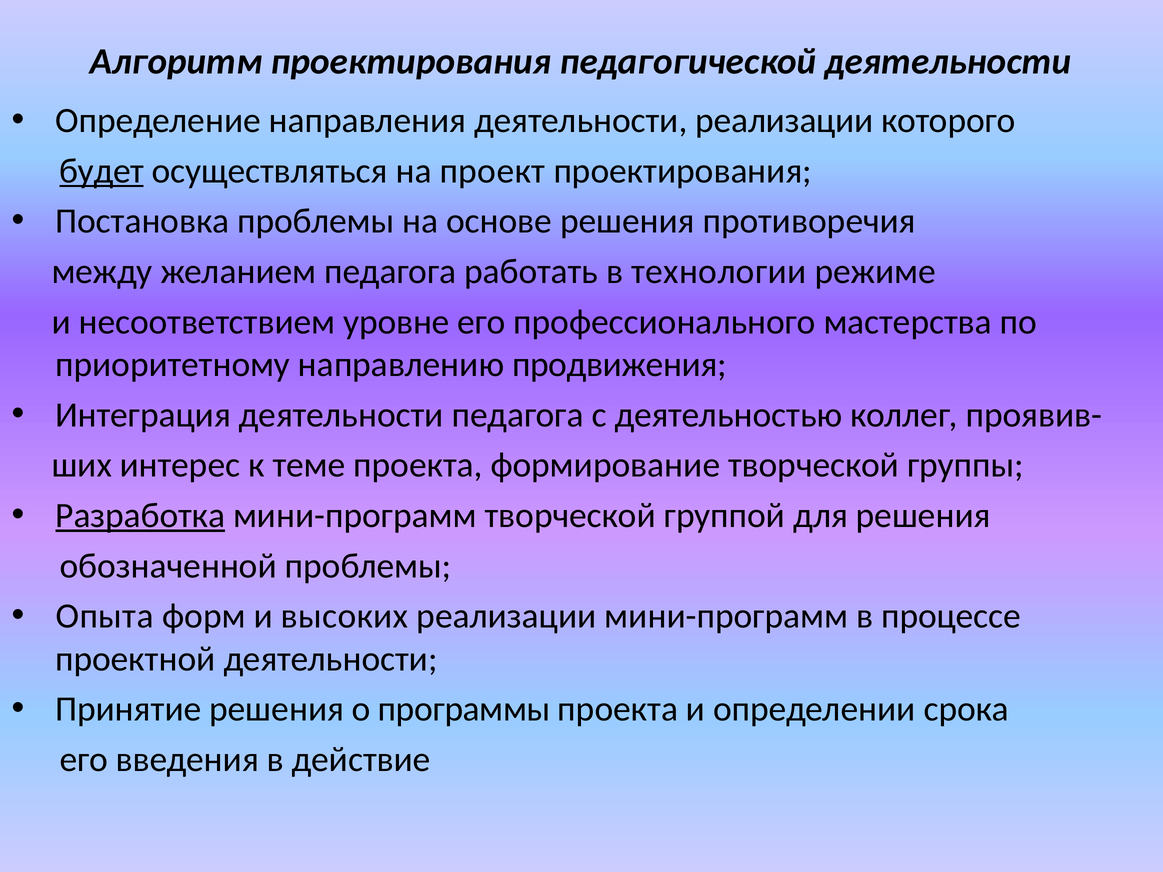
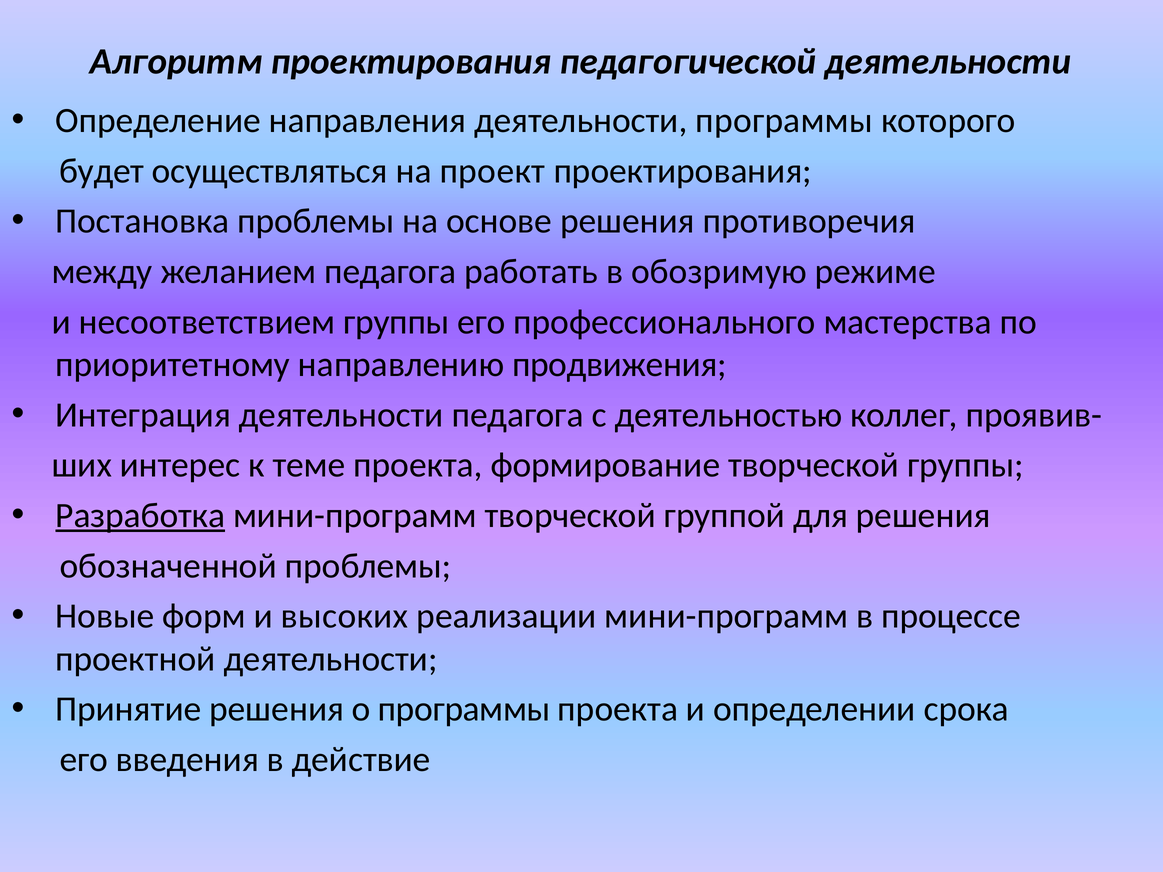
деятельности реализации: реализации -> программы
будет underline: present -> none
технологии: технологии -> обозримую
несоответствием уровне: уровне -> группы
Опыта: Опыта -> Новые
